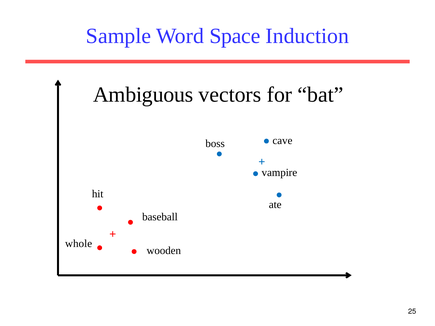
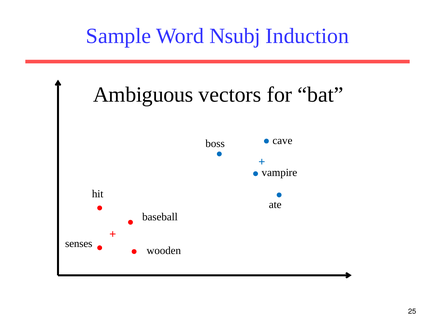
Space: Space -> Nsubj
whole: whole -> senses
